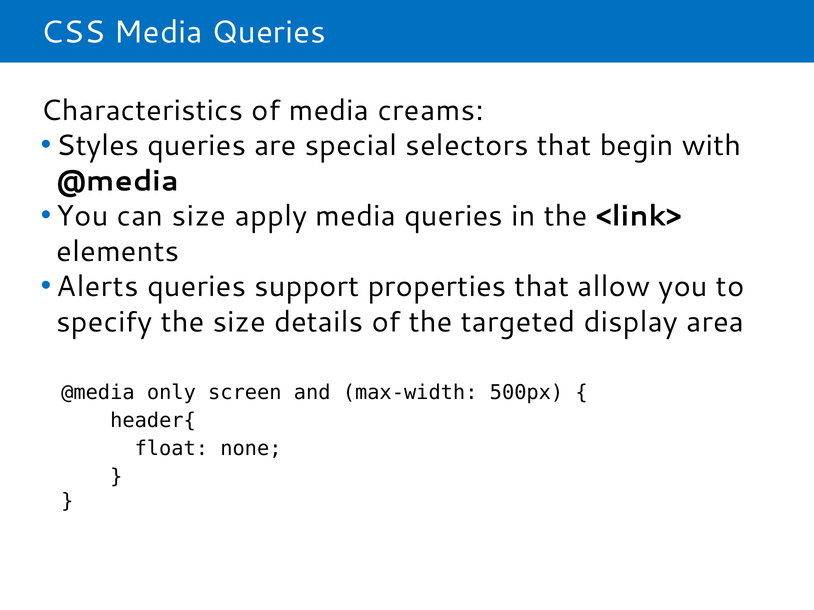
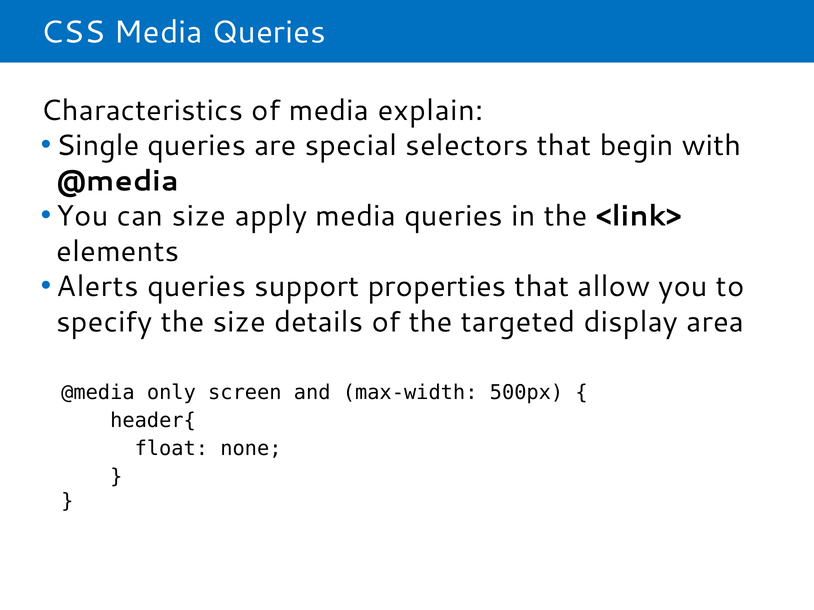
creams: creams -> explain
Styles: Styles -> Single
